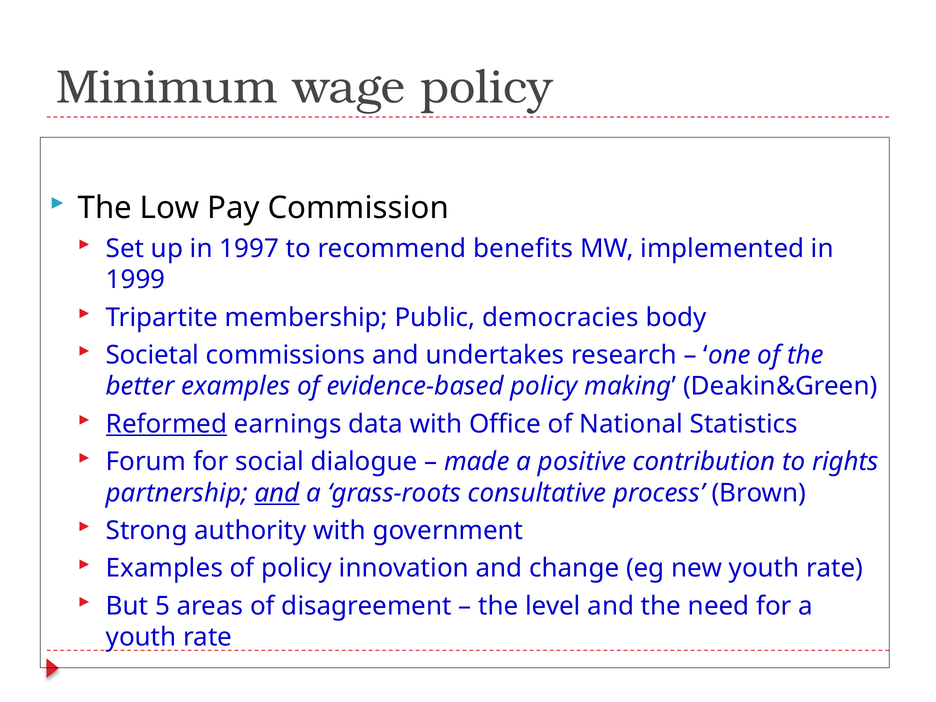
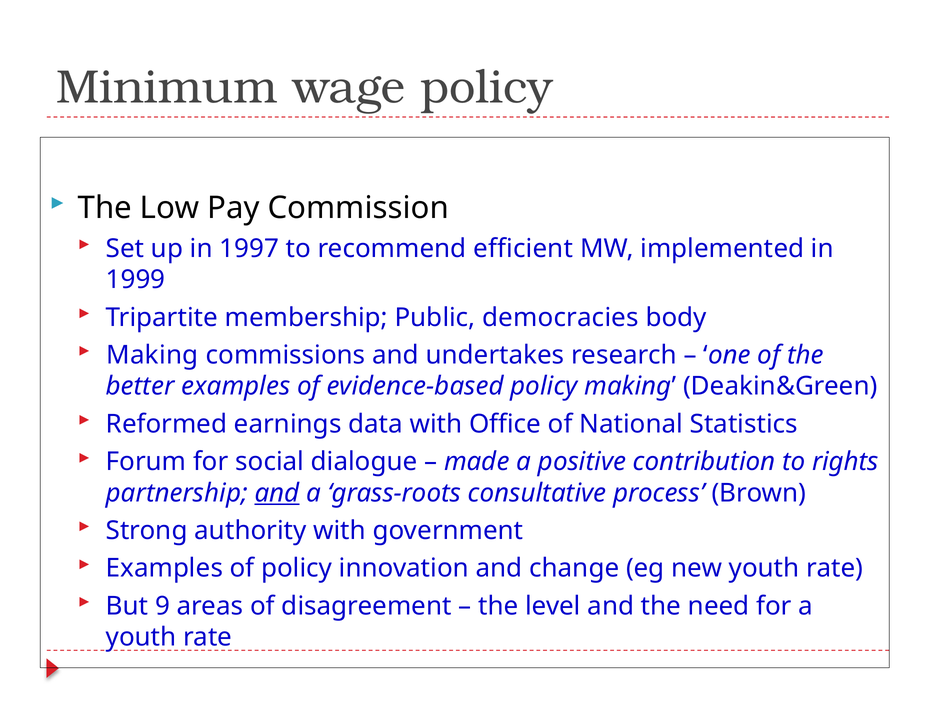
benefits: benefits -> efficient
Societal at (152, 355): Societal -> Making
Reformed underline: present -> none
5: 5 -> 9
